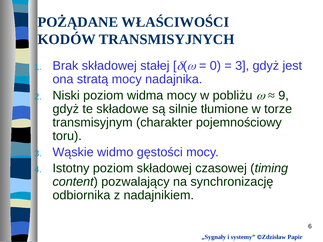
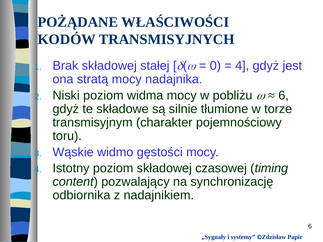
3 at (242, 66): 3 -> 4
9 at (284, 96): 9 -> 6
